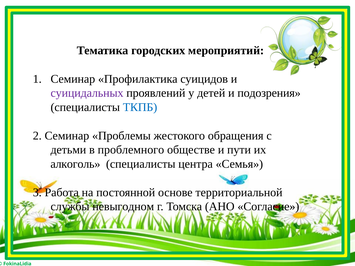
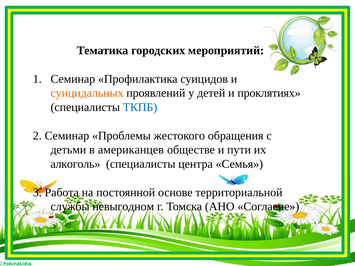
суицидальных colour: purple -> orange
подозрения: подозрения -> проклятиях
проблемного: проблемного -> американцев
